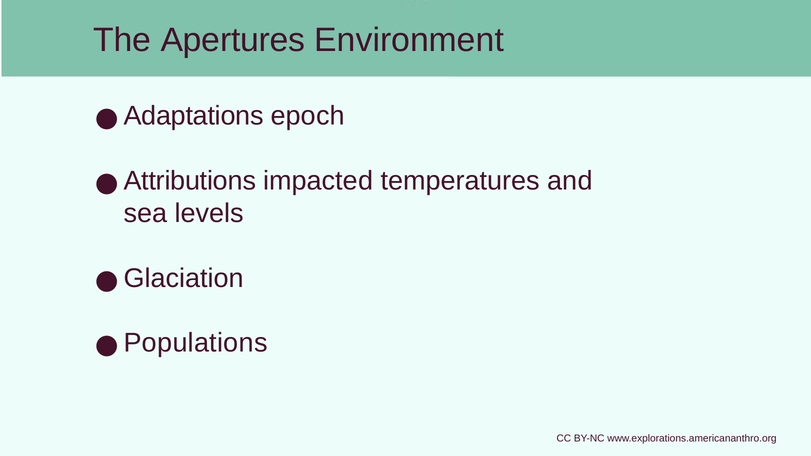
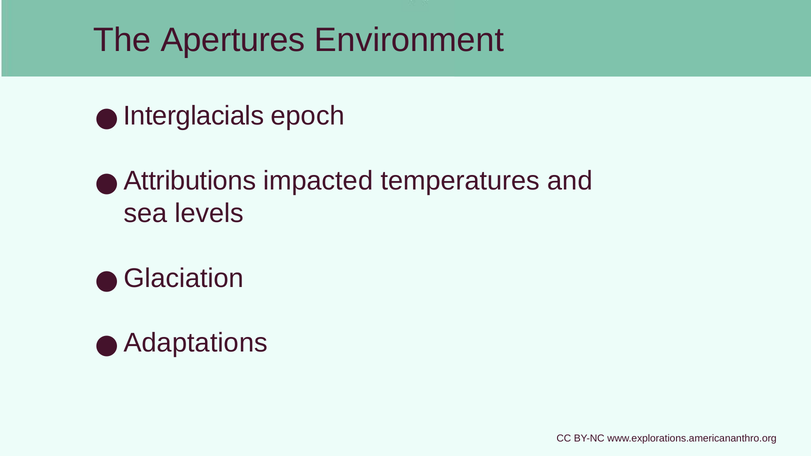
Adaptations: Adaptations -> Interglacials
Populations: Populations -> Adaptations
